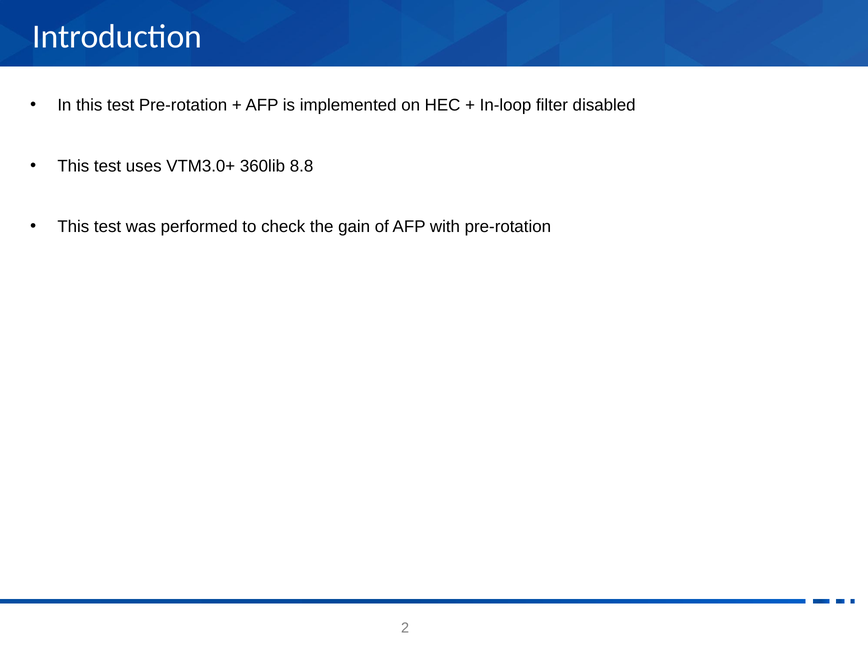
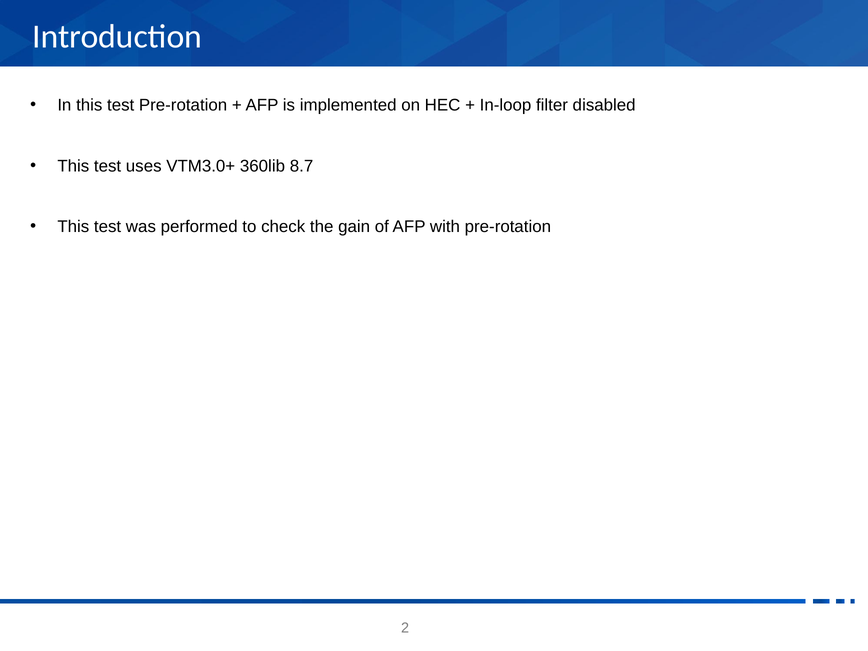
8.8: 8.8 -> 8.7
